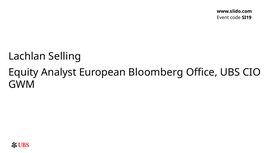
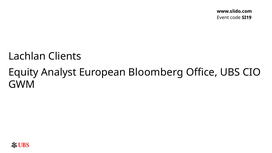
Selling: Selling -> Clients
